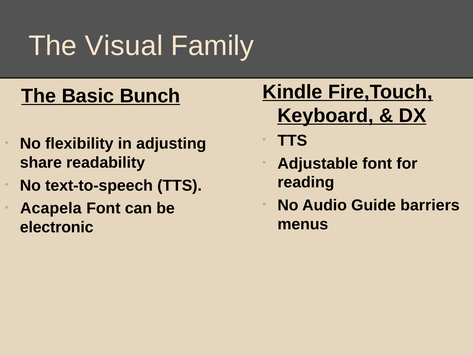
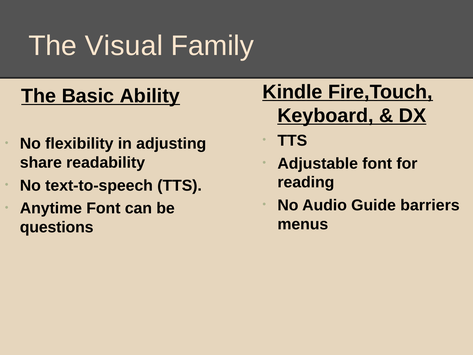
Bunch: Bunch -> Ability
Acapela: Acapela -> Anytime
electronic: electronic -> questions
